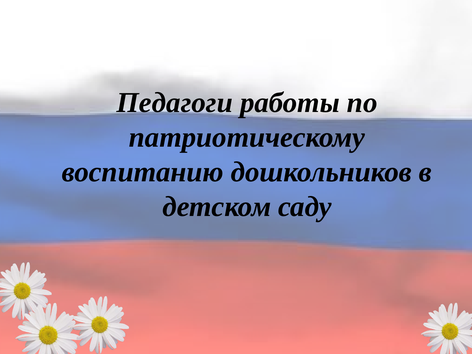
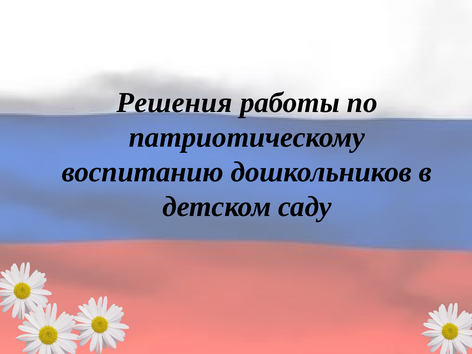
Педагоги: Педагоги -> Решения
